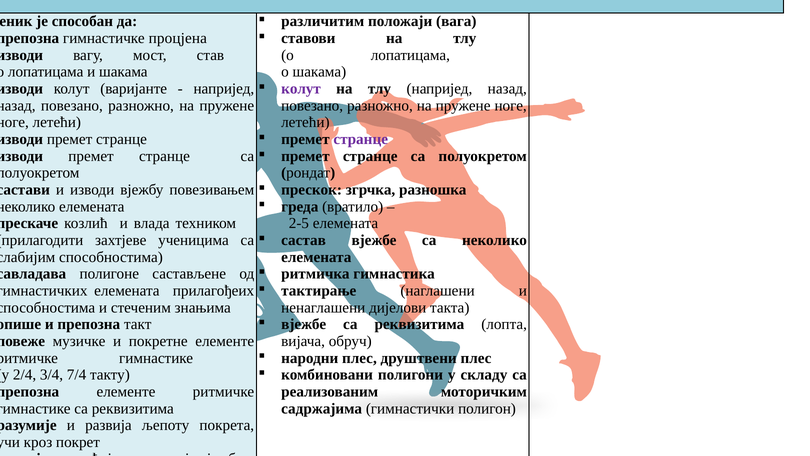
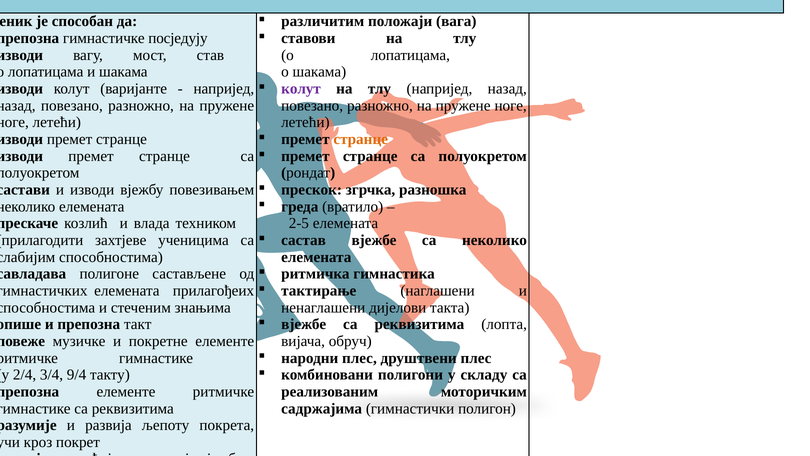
процјена: процјена -> посједују
странце at (361, 139) colour: purple -> orange
7/4: 7/4 -> 9/4
